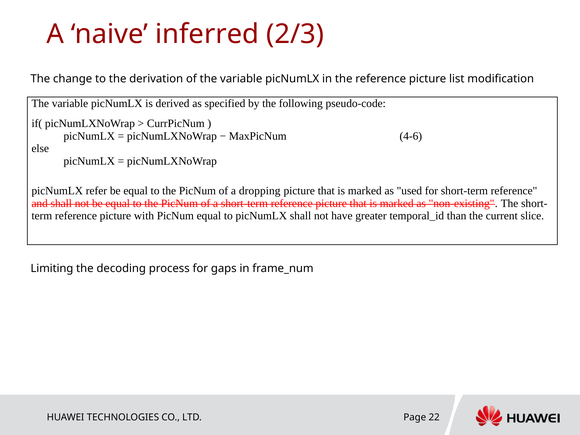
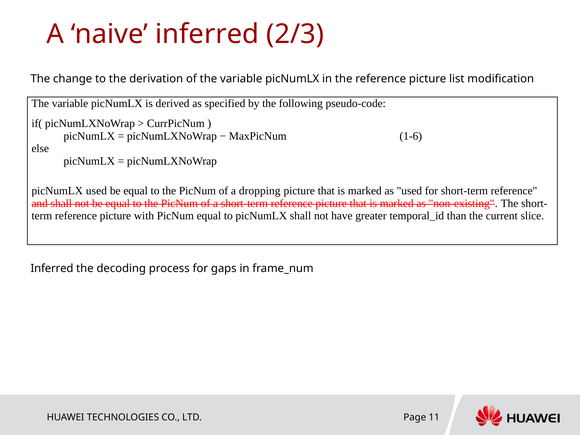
4‑6: 4‑6 -> 1‑6
picNumLX refer: refer -> used
Limiting at (52, 268): Limiting -> Inferred
22: 22 -> 11
